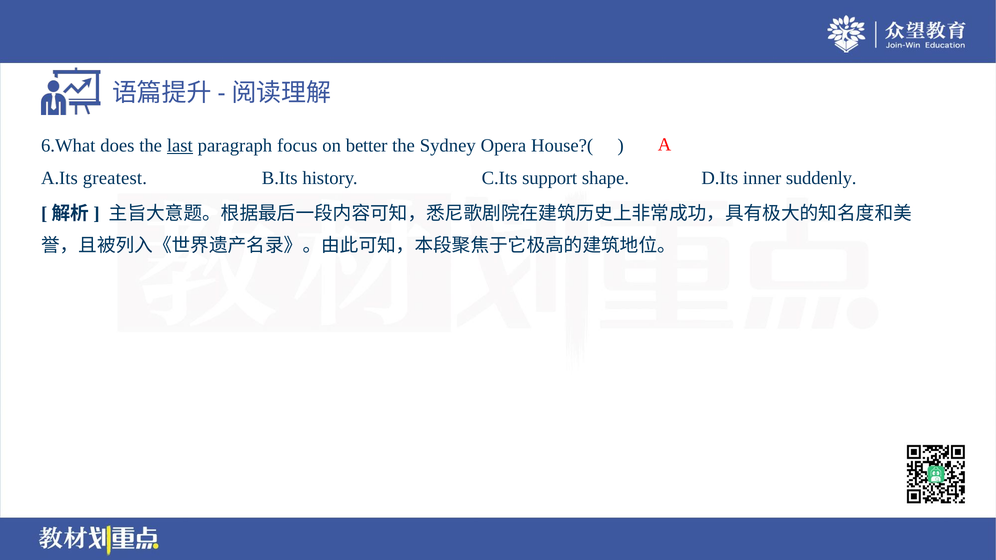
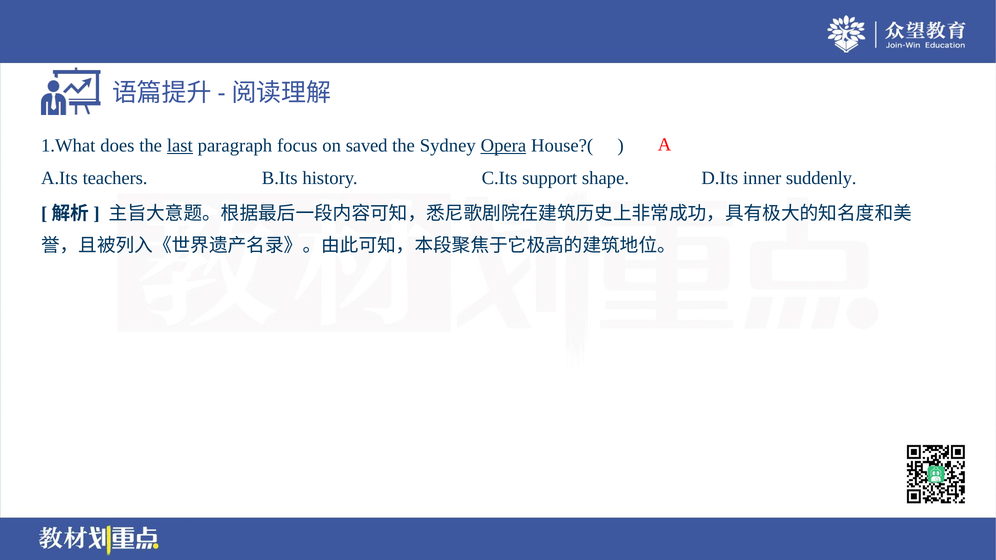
6.What: 6.What -> 1.What
better: better -> saved
Opera underline: none -> present
greatest: greatest -> teachers
